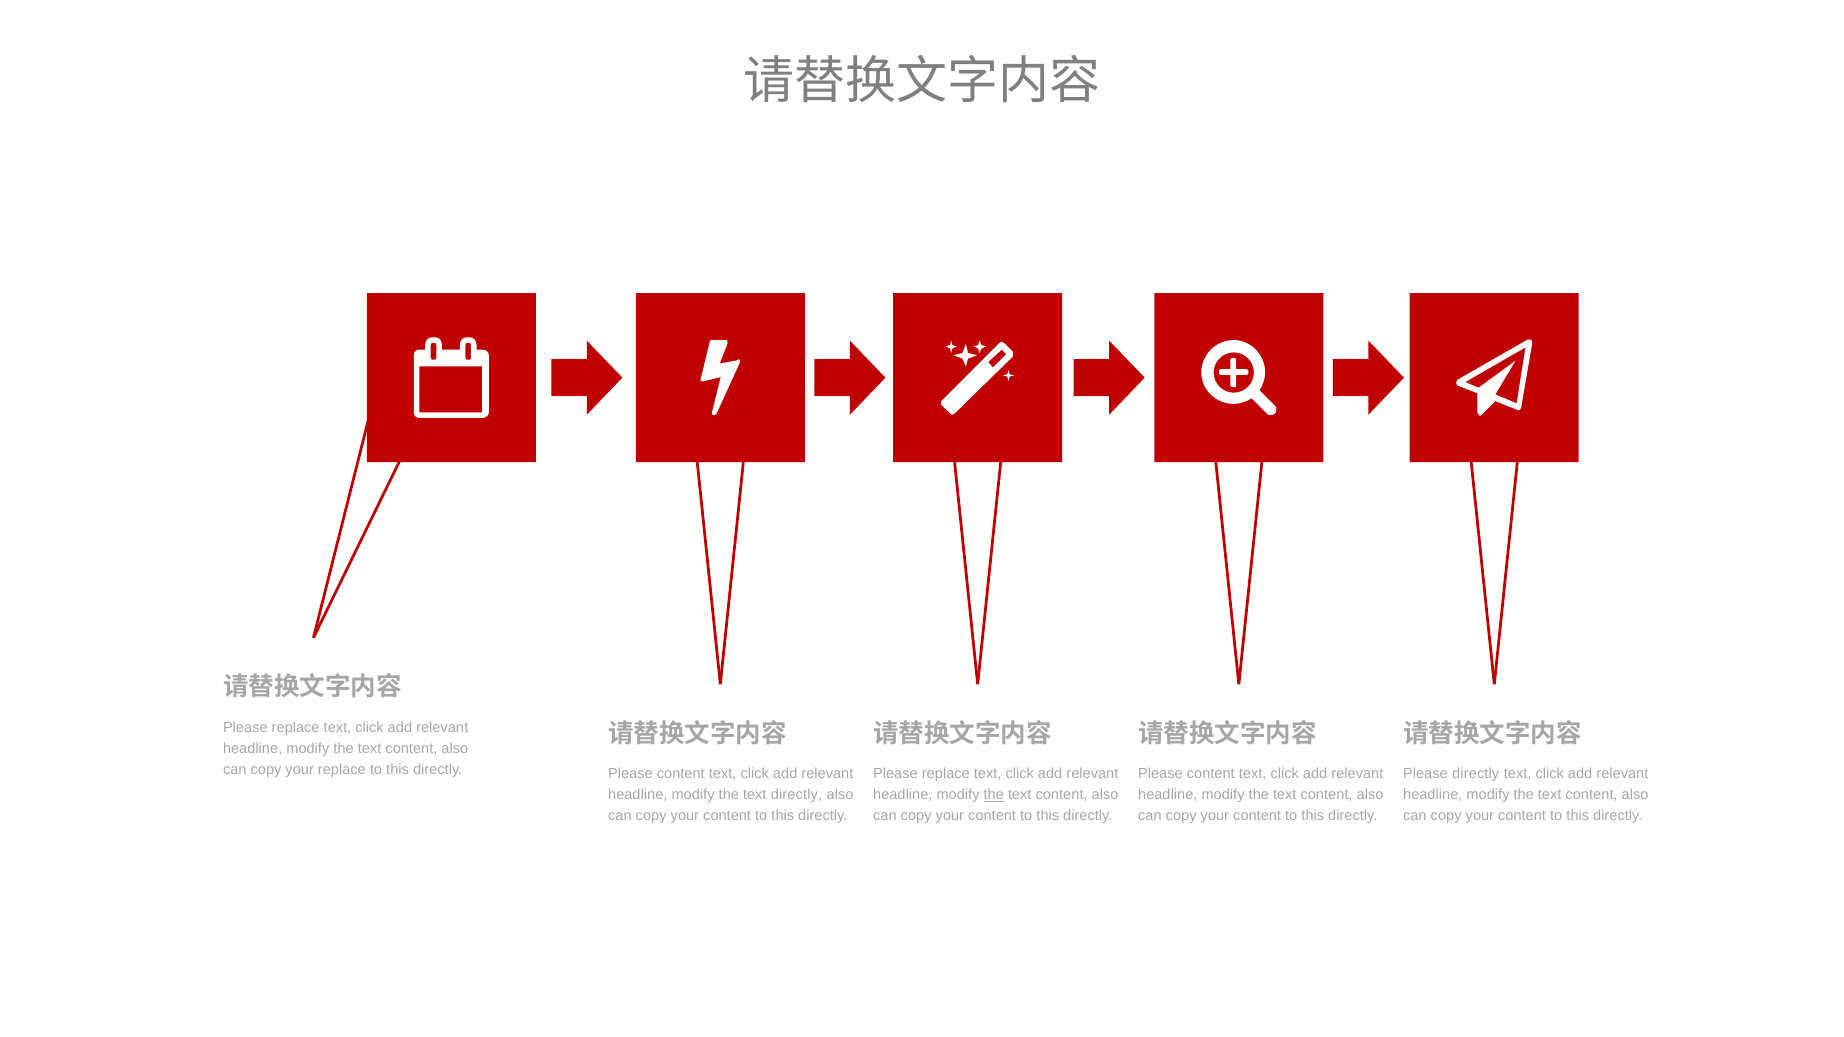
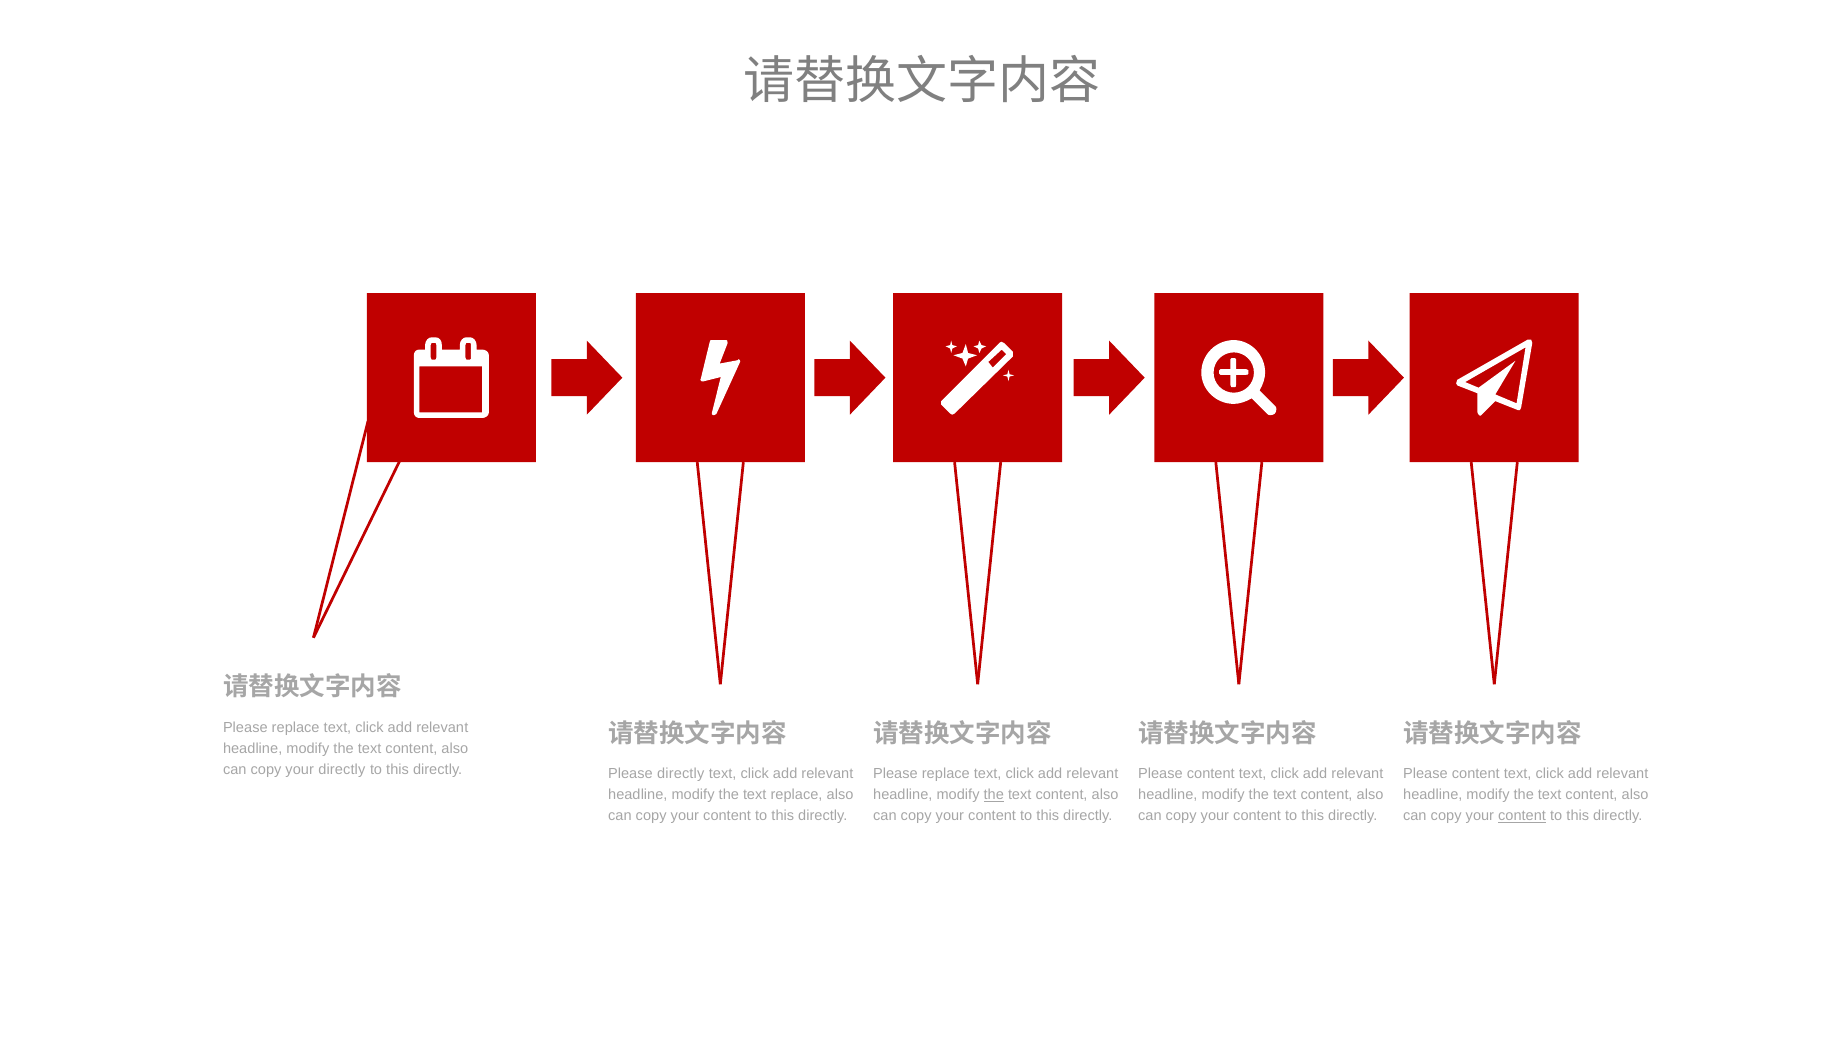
your replace: replace -> directly
content at (681, 774): content -> directly
directly at (1476, 774): directly -> content
text directly: directly -> replace
content at (1522, 816) underline: none -> present
